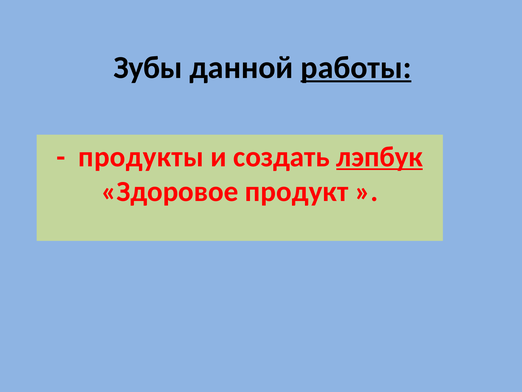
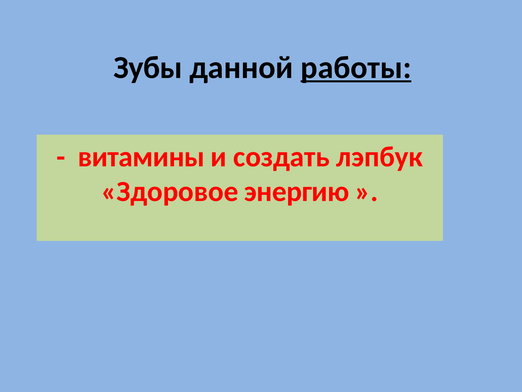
продукты: продукты -> витамины
лэпбук underline: present -> none
продукт: продукт -> энергию
